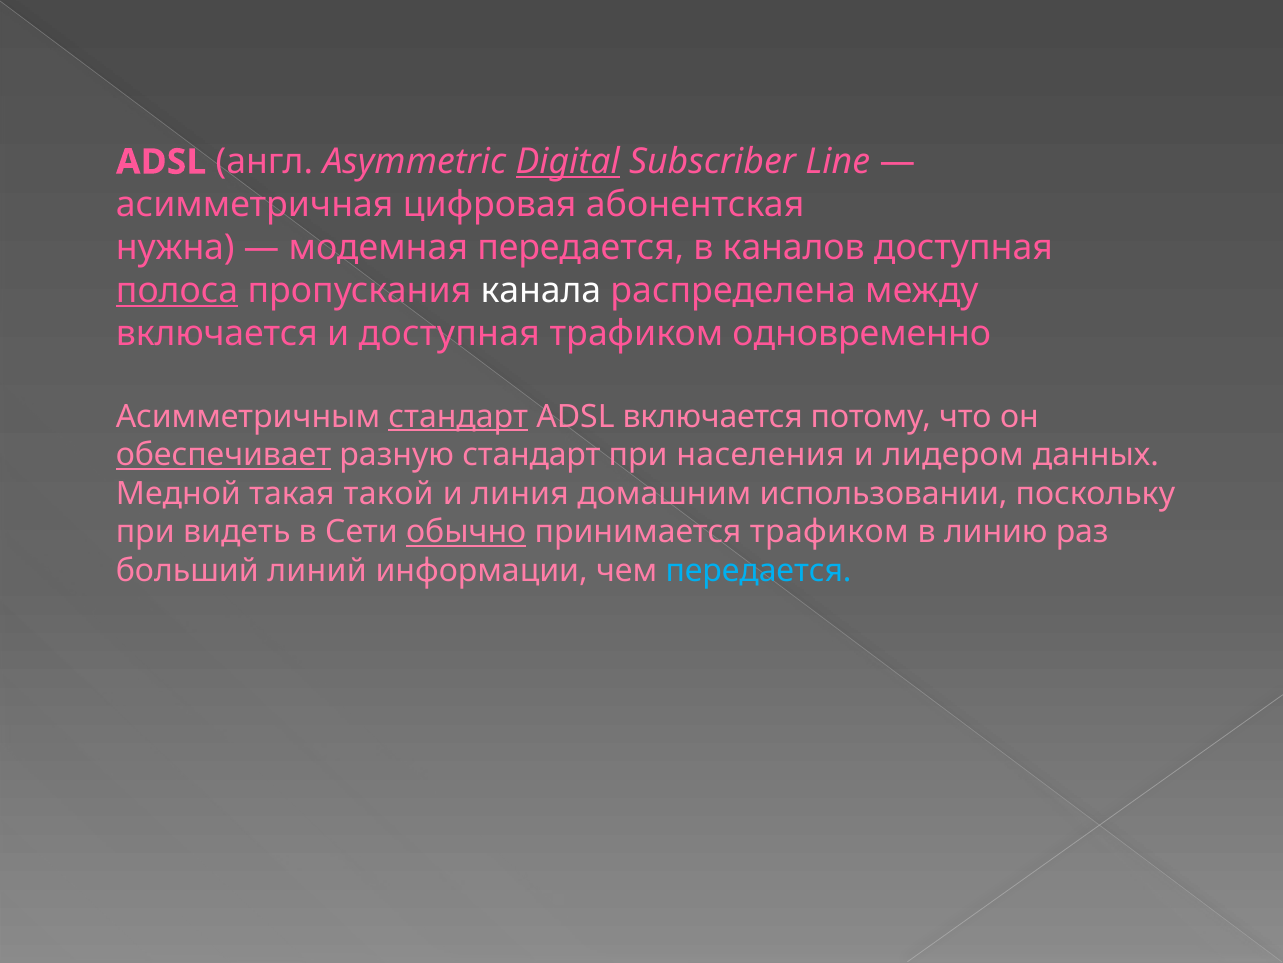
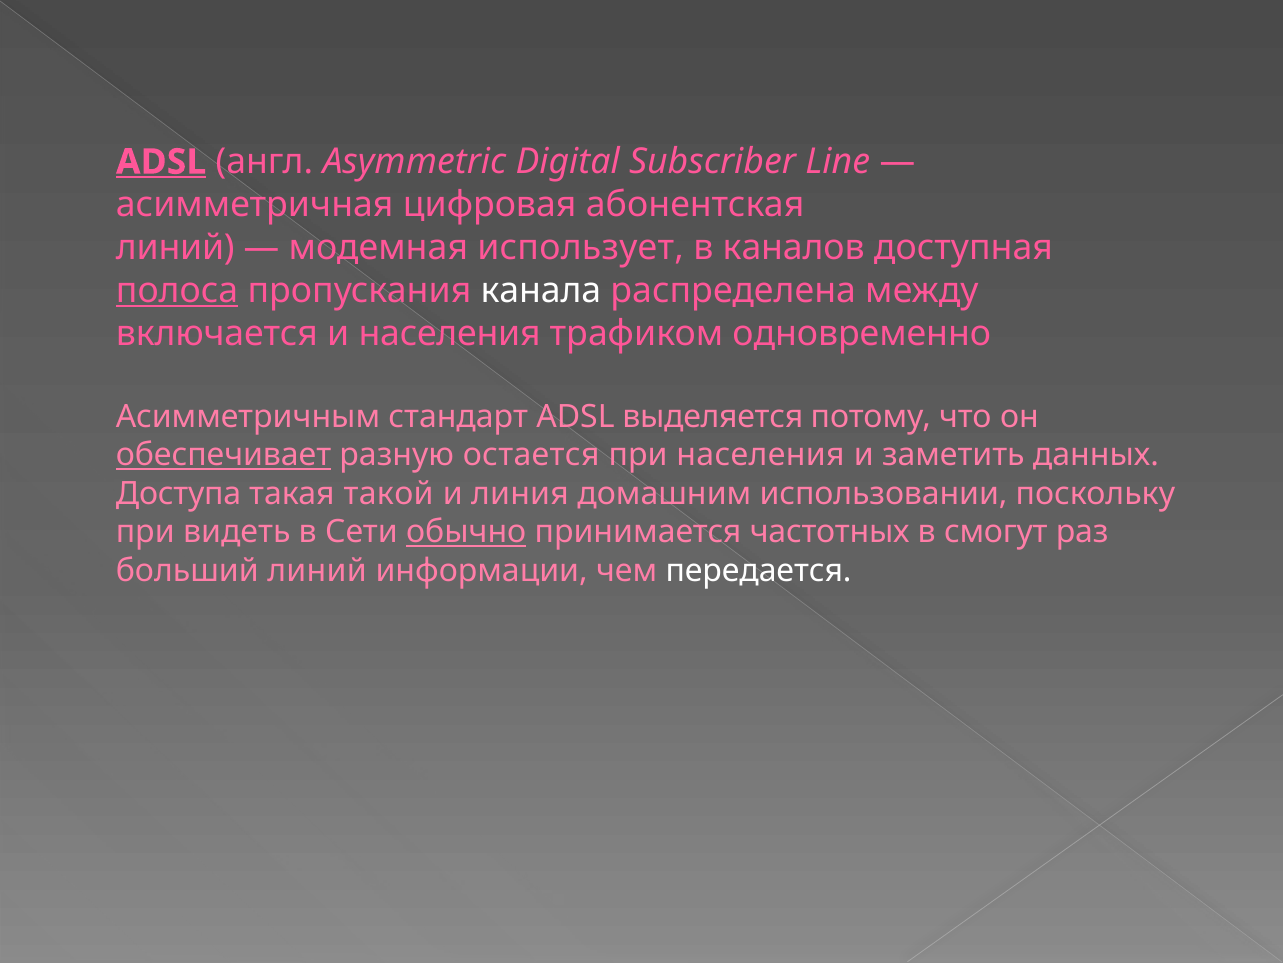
ADSL at (161, 162) underline: none -> present
Digital underline: present -> none
нужна at (175, 247): нужна -> линий
модемная передается: передается -> использует
и доступная: доступная -> населения
стандарт at (458, 416) underline: present -> none
ADSL включается: включается -> выделяется
разную стандарт: стандарт -> остается
лидером: лидером -> заметить
Медной: Медной -> Доступа
принимается трафиком: трафиком -> частотных
линию: линию -> смогут
передается at (759, 570) colour: light blue -> white
